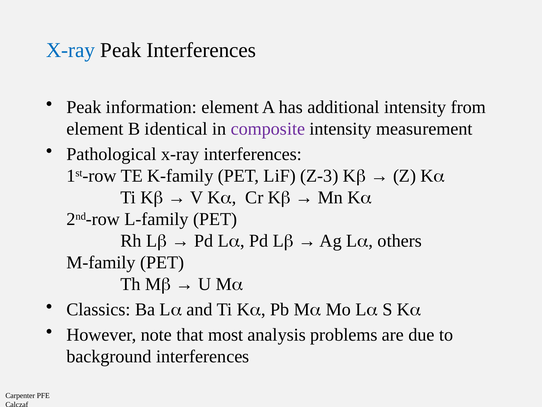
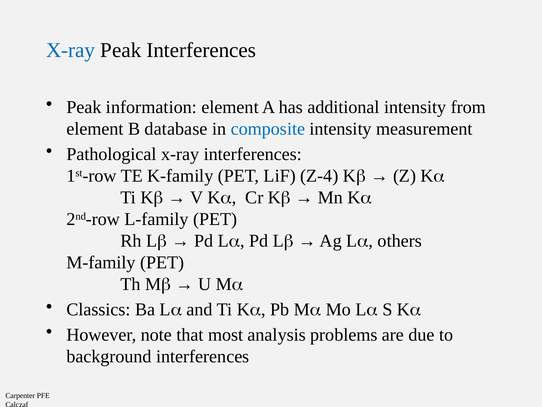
identical: identical -> database
composite colour: purple -> blue
Z-3: Z-3 -> Z-4
